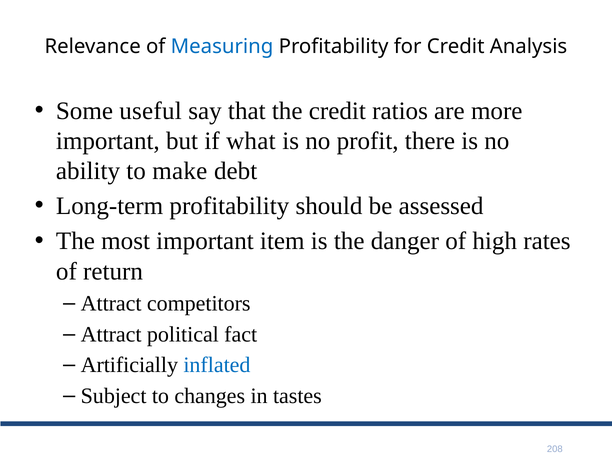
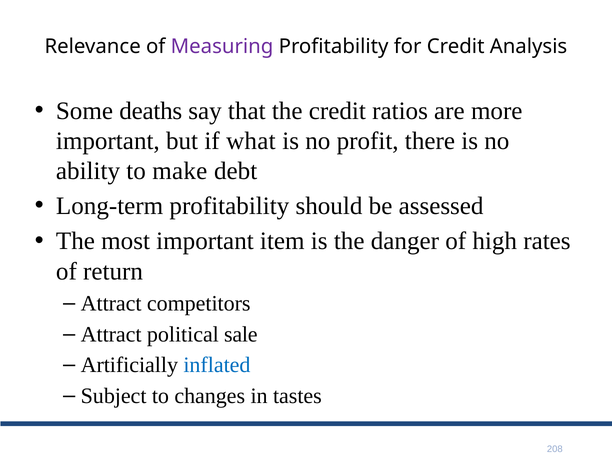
Measuring colour: blue -> purple
useful: useful -> deaths
fact: fact -> sale
